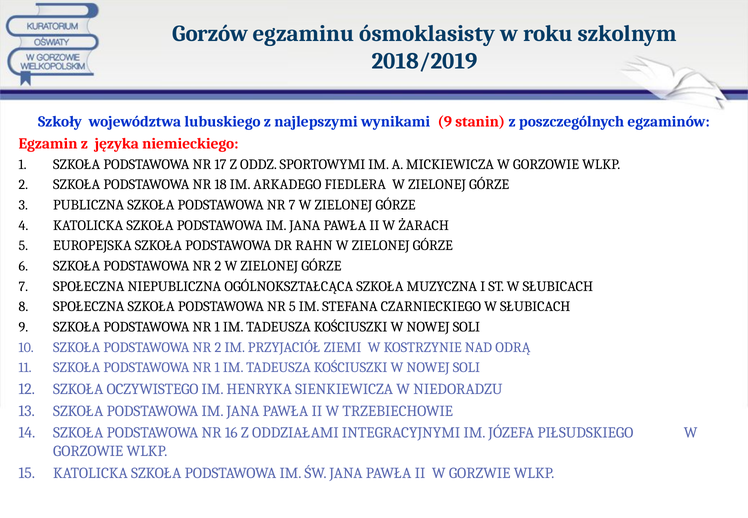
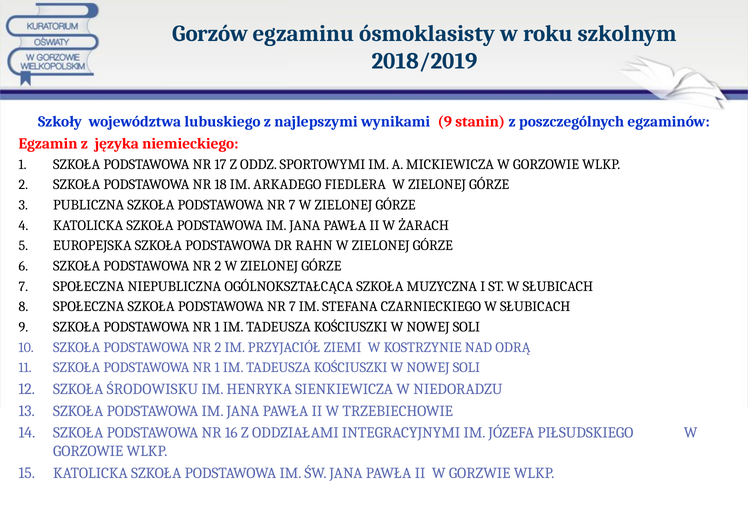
5 at (292, 307): 5 -> 7
OCZYWISTEGO: OCZYWISTEGO -> ŚRODOWISKU
